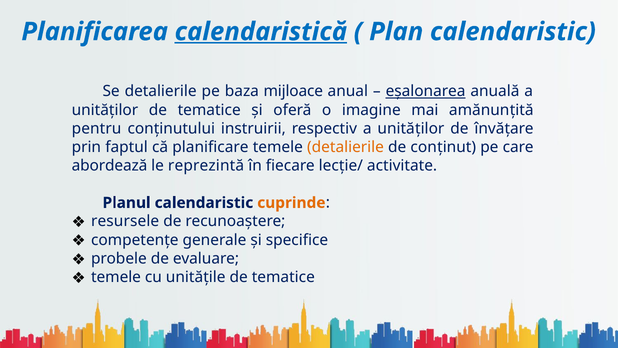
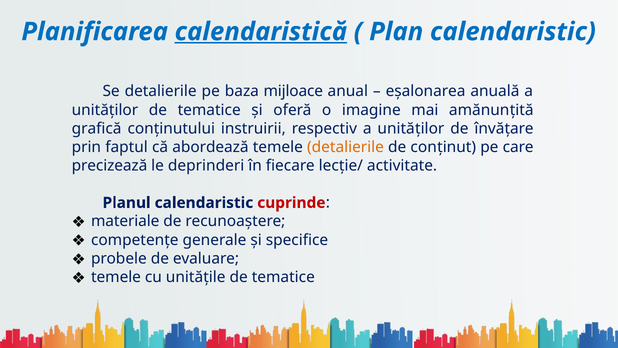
eşalonarea underline: present -> none
pentru: pentru -> grafică
planificare: planificare -> abordează
abordează: abordează -> precizează
reprezintă: reprezintă -> deprinderi
cuprinde colour: orange -> red
resursele: resursele -> materiale
